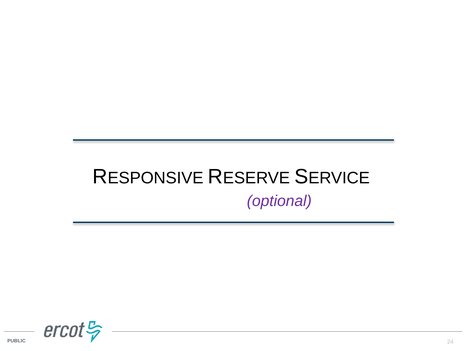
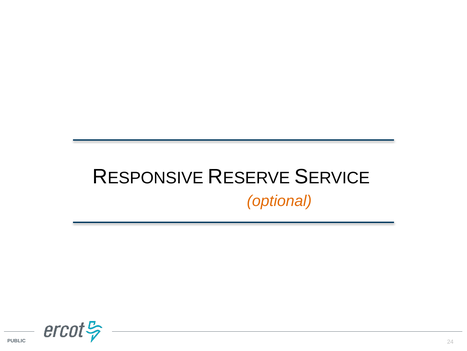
optional colour: purple -> orange
